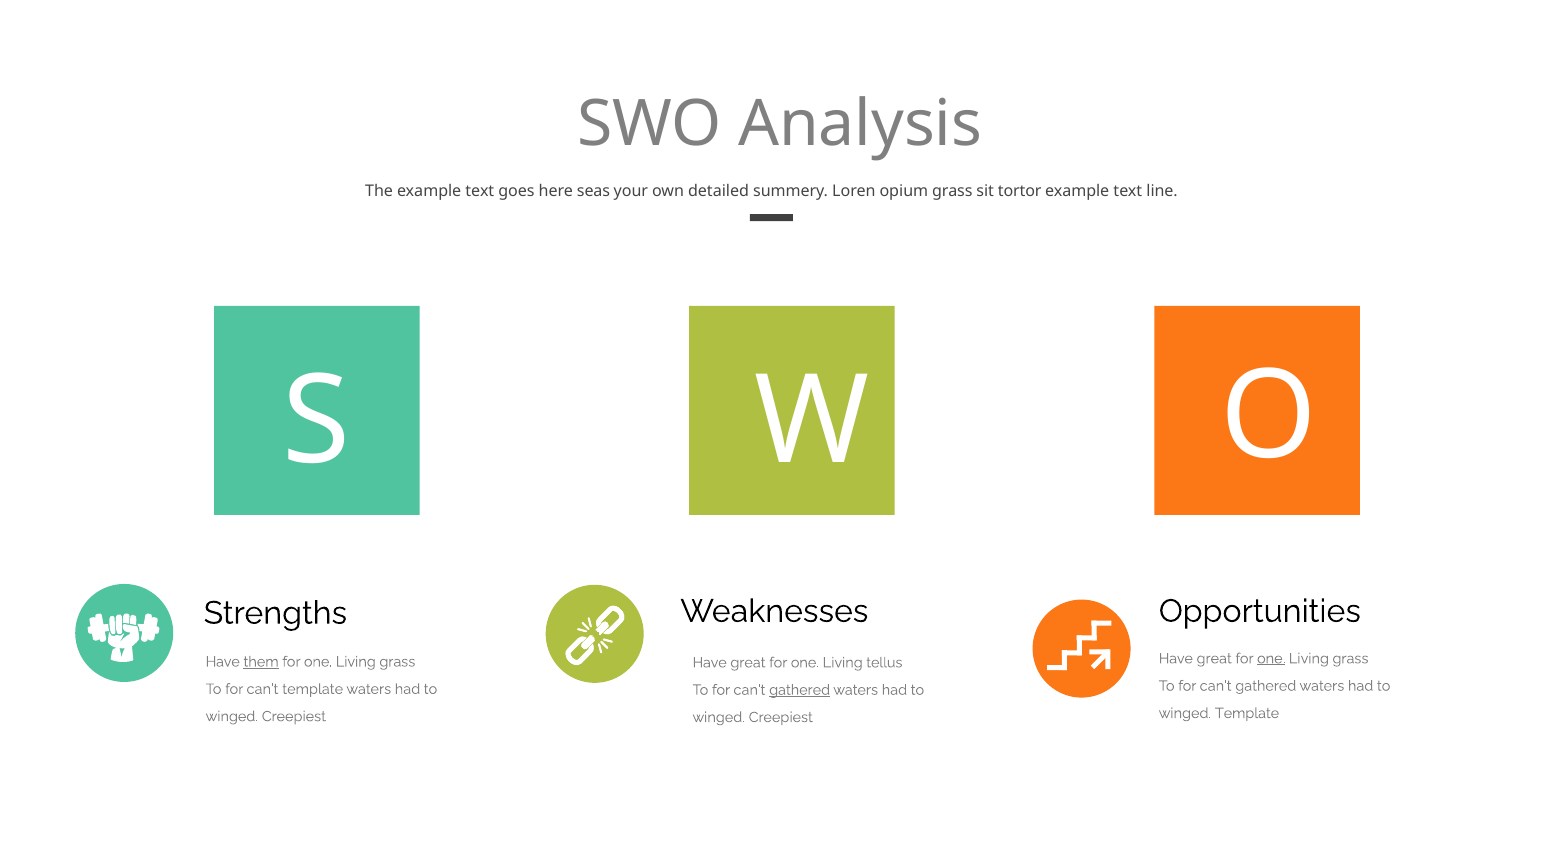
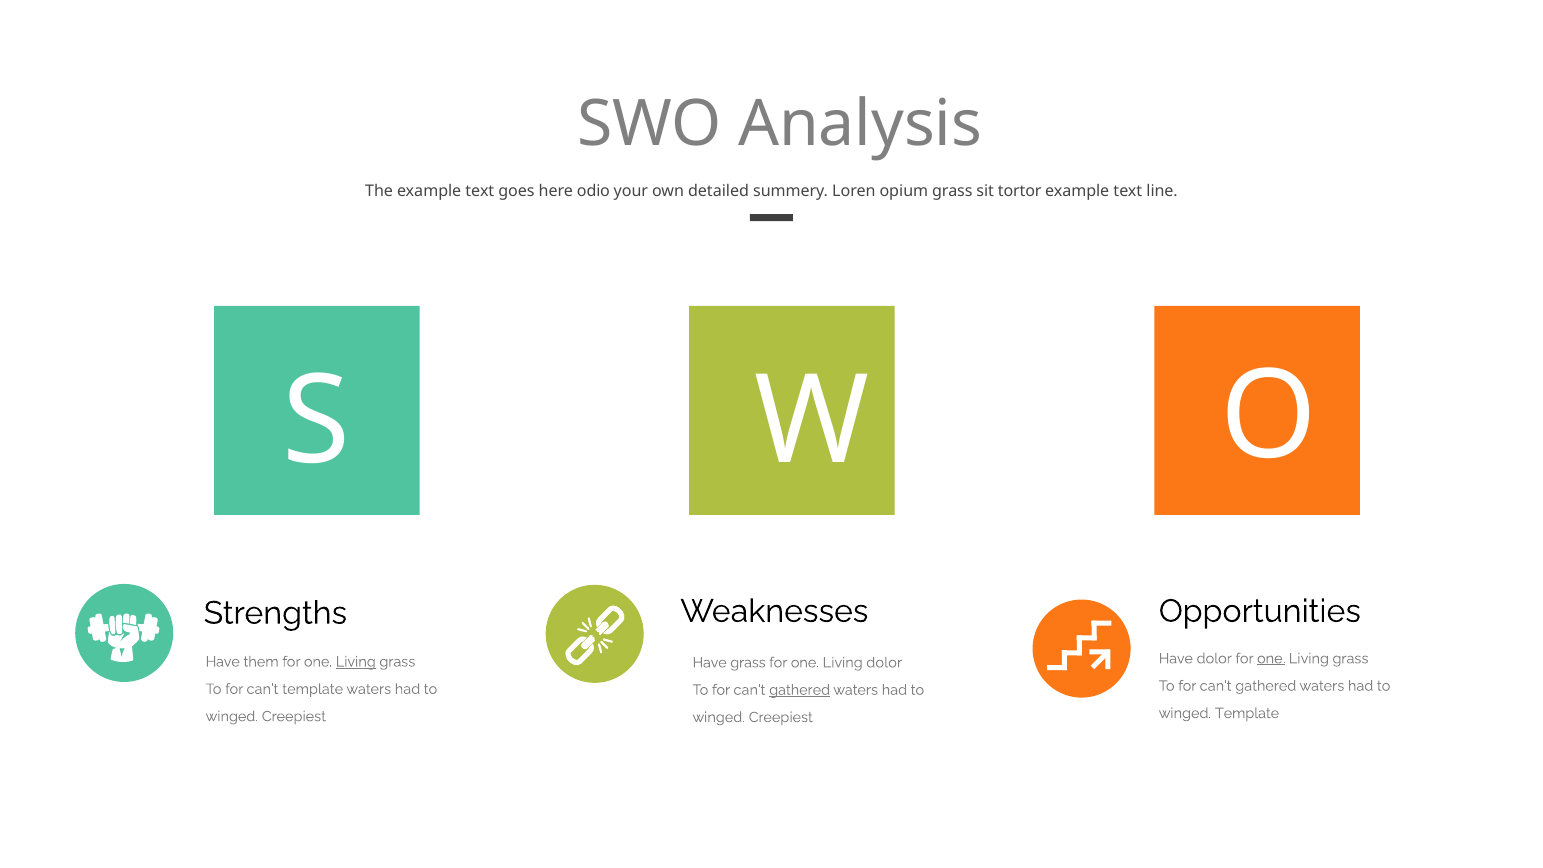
seas: seas -> odio
great at (1214, 658): great -> dolor
them underline: present -> none
Living at (356, 662) underline: none -> present
great at (748, 663): great -> grass
Living tellus: tellus -> dolor
